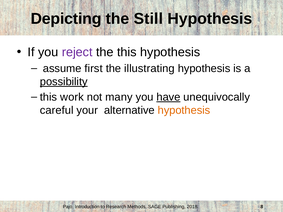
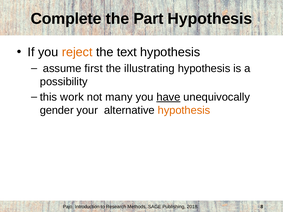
Depicting: Depicting -> Complete
Still: Still -> Part
reject colour: purple -> orange
the this: this -> text
possibility underline: present -> none
careful: careful -> gender
